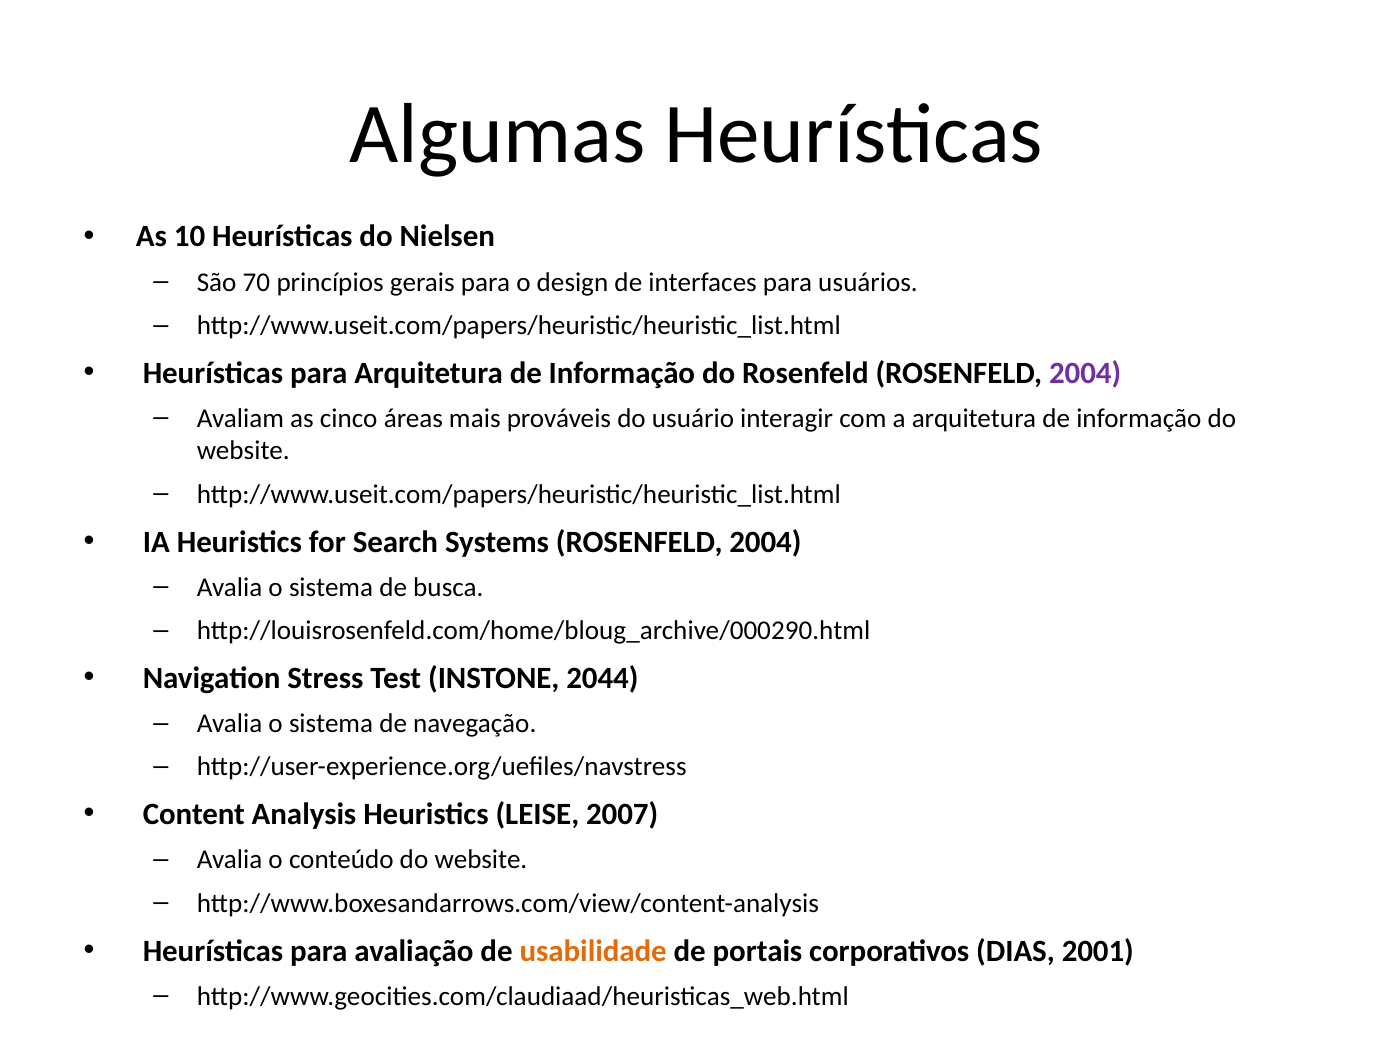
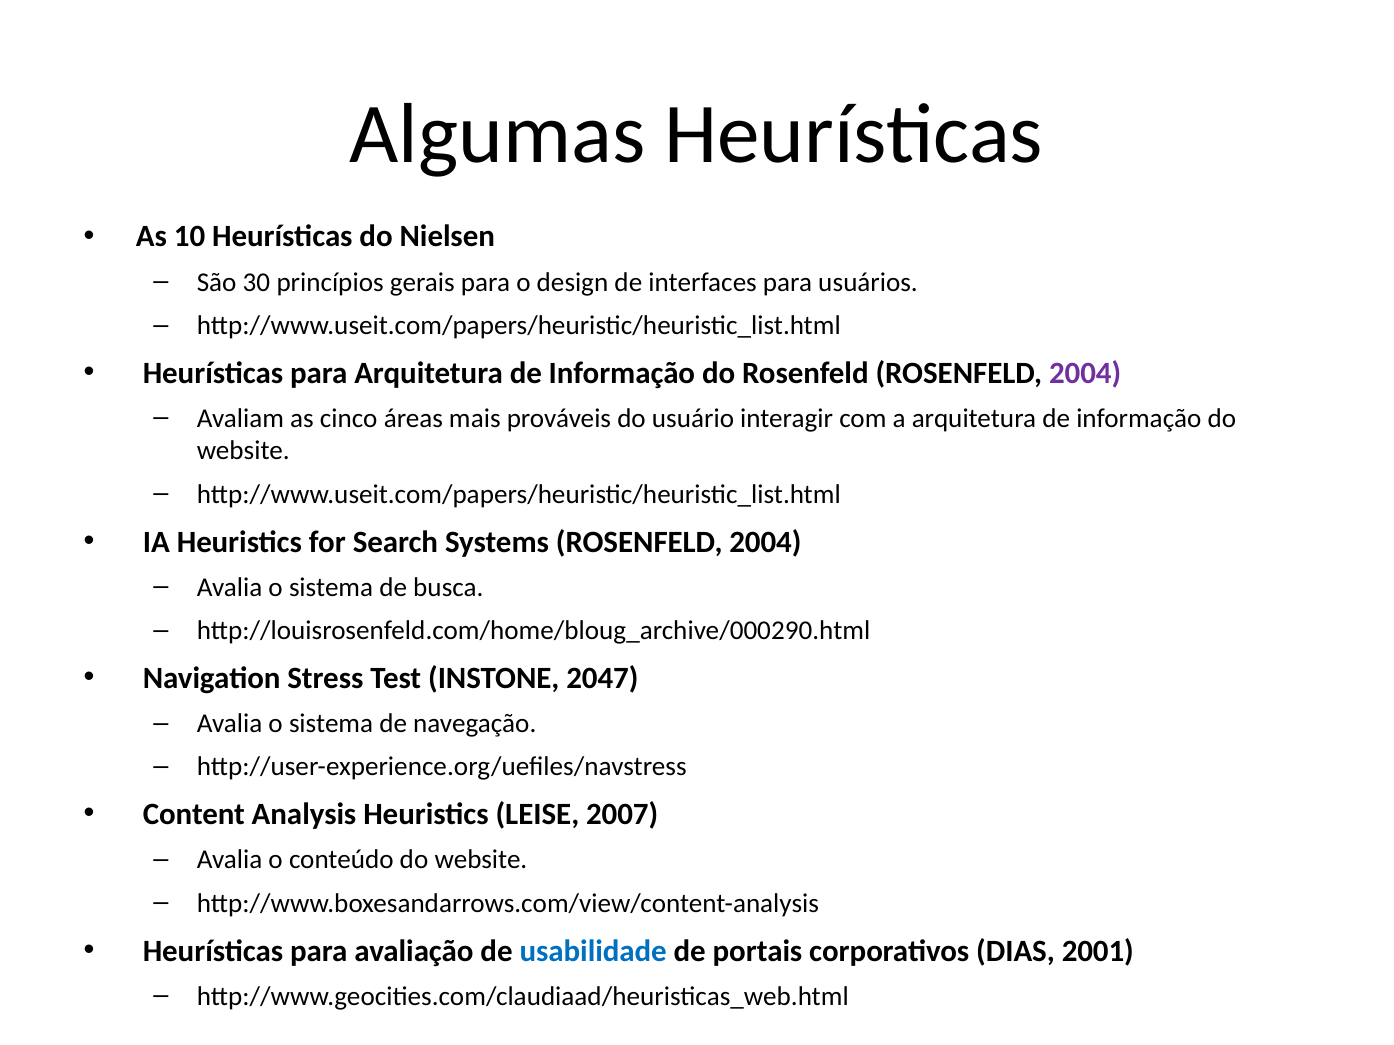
70: 70 -> 30
2044: 2044 -> 2047
usabilidade colour: orange -> blue
